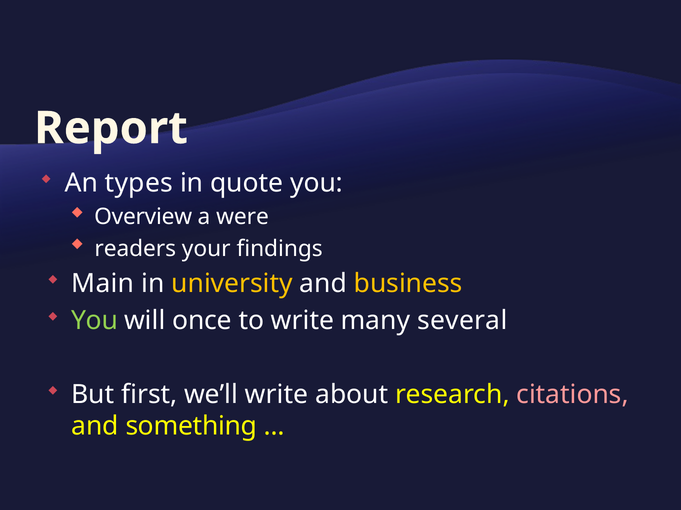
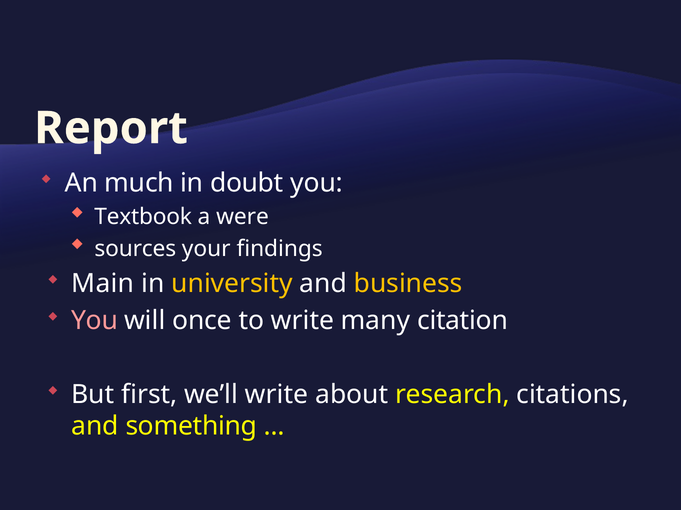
types: types -> much
quote: quote -> doubt
Overview: Overview -> Textbook
readers: readers -> sources
You at (94, 321) colour: light green -> pink
several: several -> citation
citations colour: pink -> white
